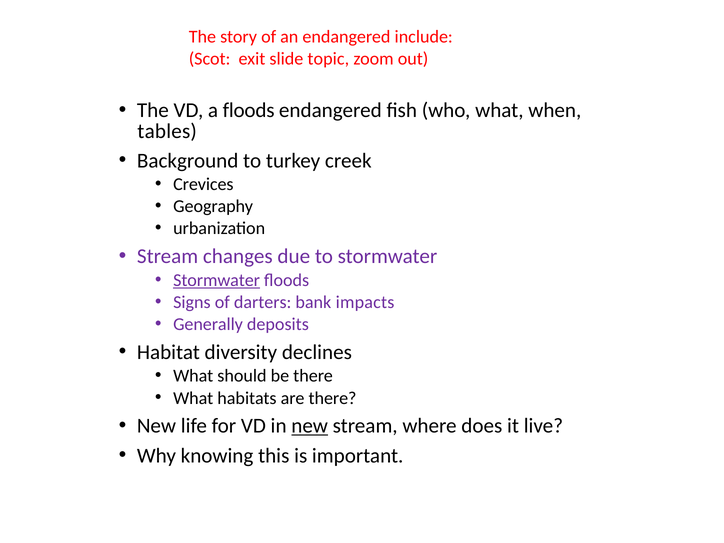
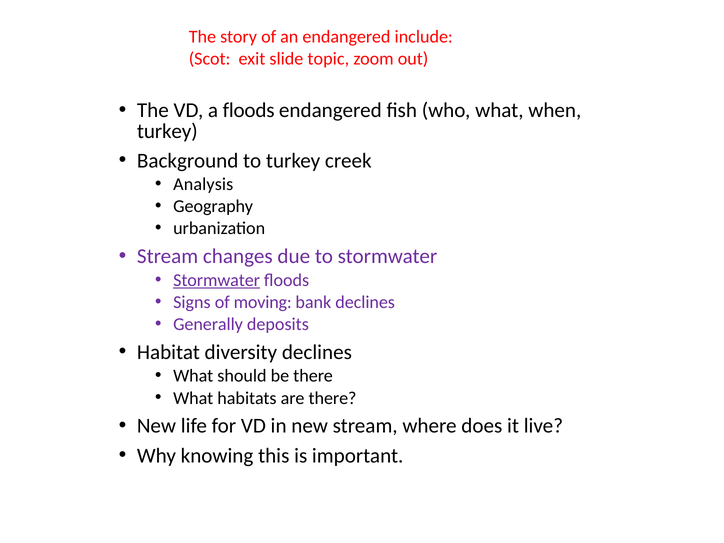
tables at (167, 131): tables -> turkey
Crevices: Crevices -> Analysis
darters: darters -> moving
bank impacts: impacts -> declines
new at (310, 426) underline: present -> none
